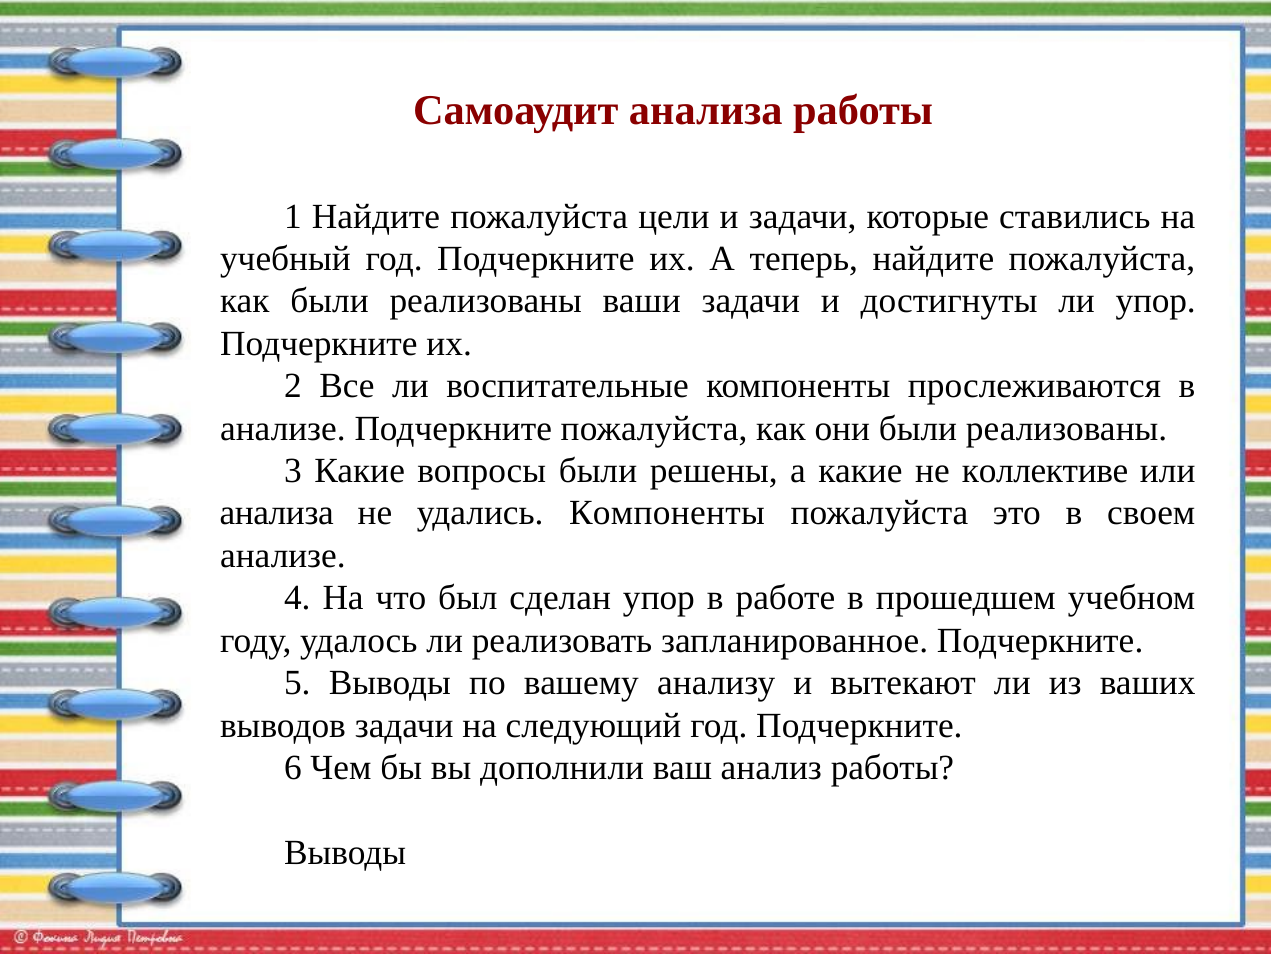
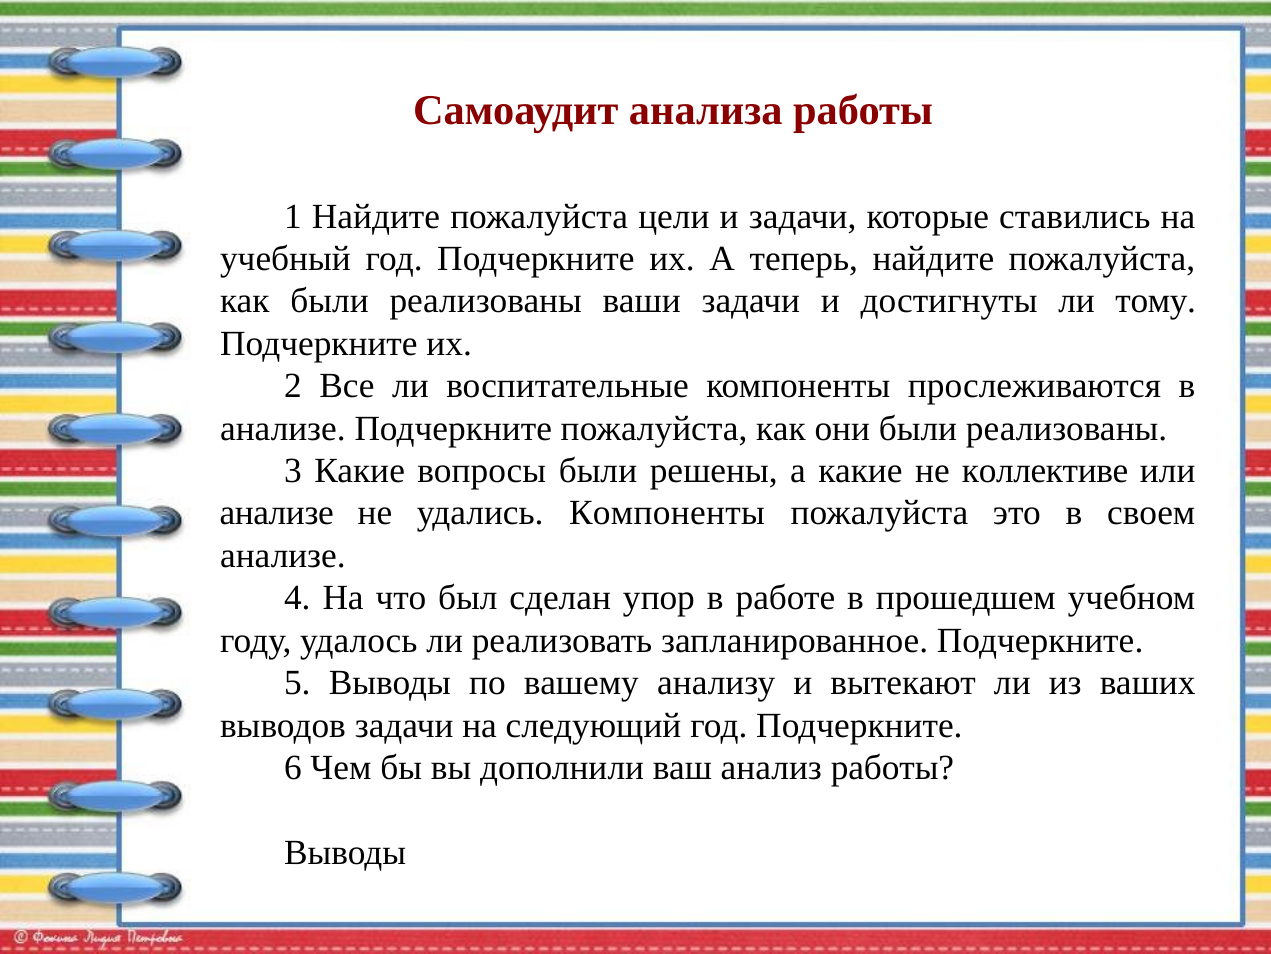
ли упор: упор -> тому
анализа at (277, 513): анализа -> анализе
